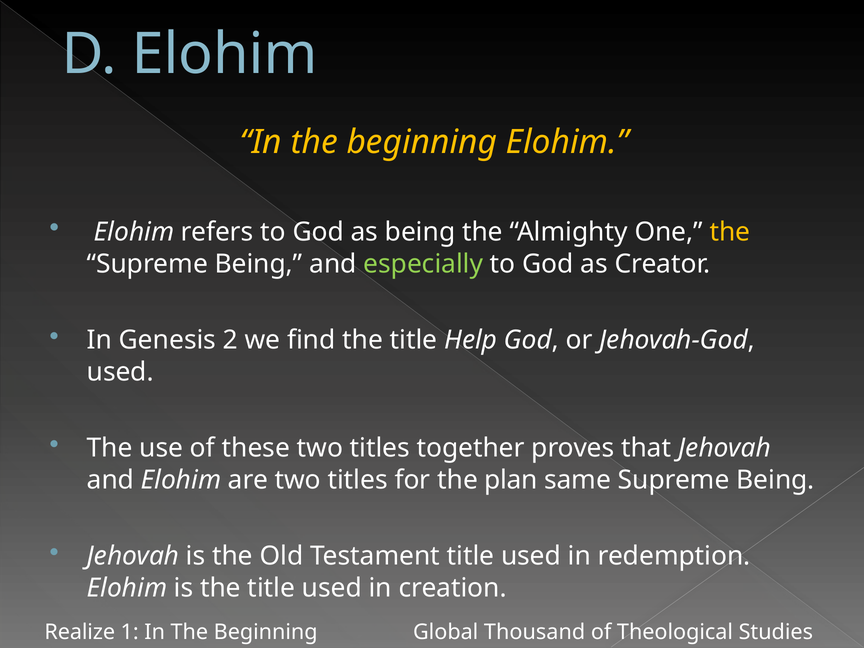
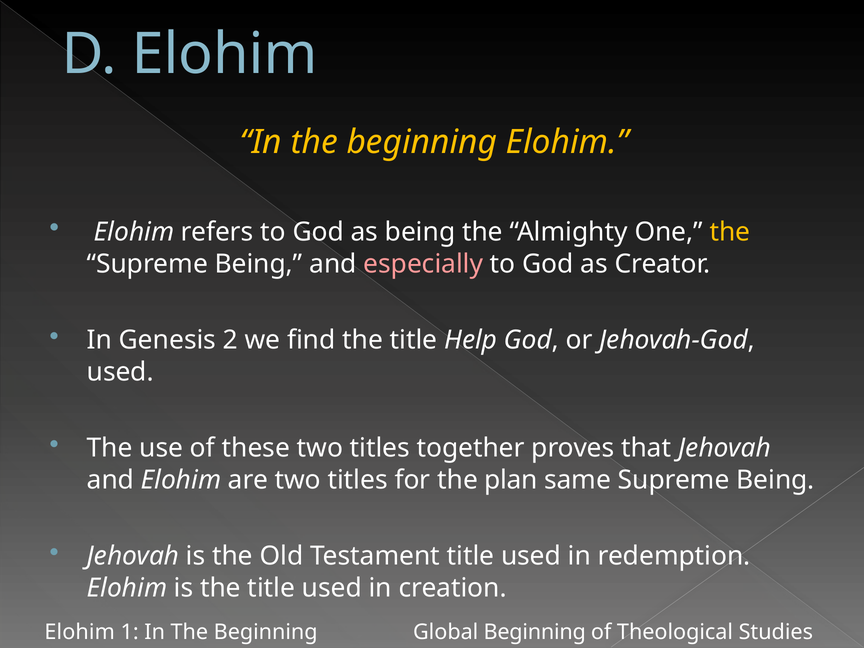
especially colour: light green -> pink
Realize at (80, 632): Realize -> Elohim
Global Thousand: Thousand -> Beginning
